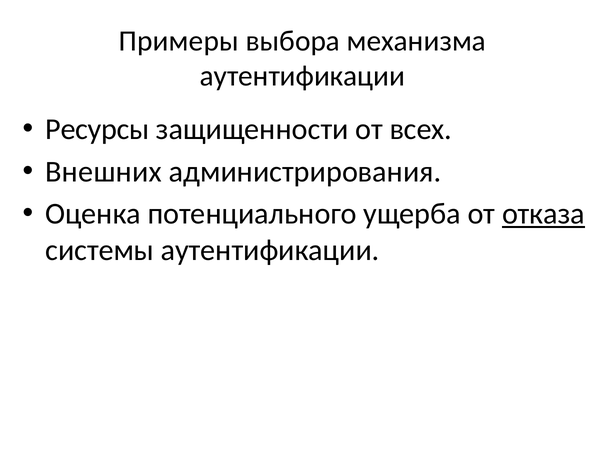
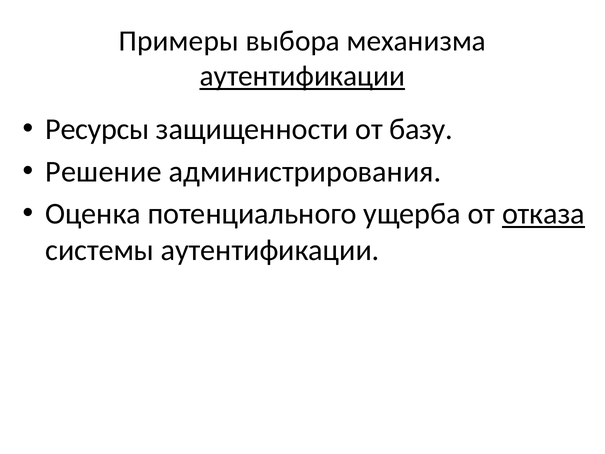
аутентификации at (302, 76) underline: none -> present
всех: всех -> базу
Внешних: Внешних -> Решение
